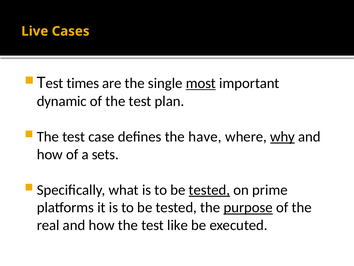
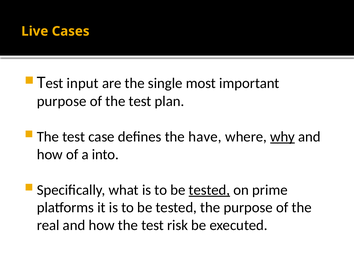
times: times -> input
most underline: present -> none
dynamic at (62, 101): dynamic -> purpose
sets: sets -> into
purpose at (248, 207) underline: present -> none
like: like -> risk
